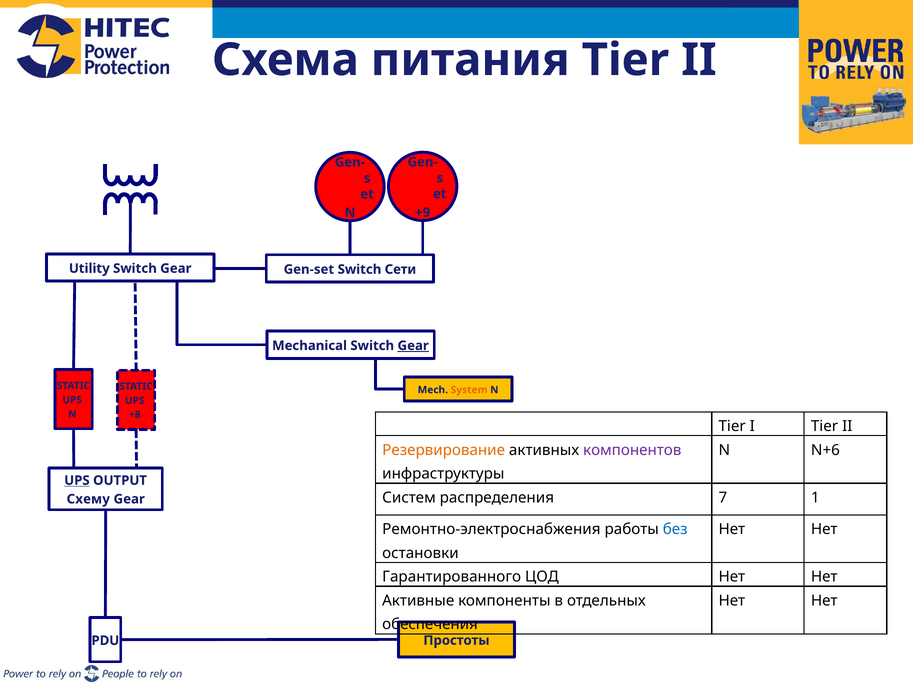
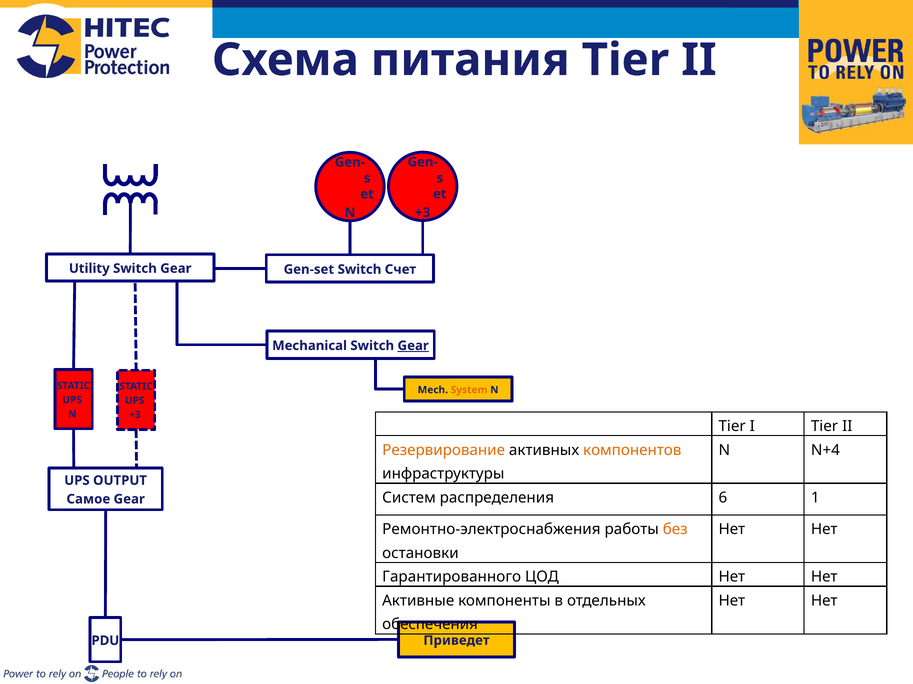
+9 at (423, 213): +9 -> +3
Сети: Сети -> Счет
+8 at (135, 415): +8 -> +3
компонентов colour: purple -> orange
N+6: N+6 -> N+4
UPS at (77, 481) underline: present -> none
7: 7 -> 6
Схему: Схему -> Самое
без colour: blue -> orange
Простоты: Простоты -> Приведет
